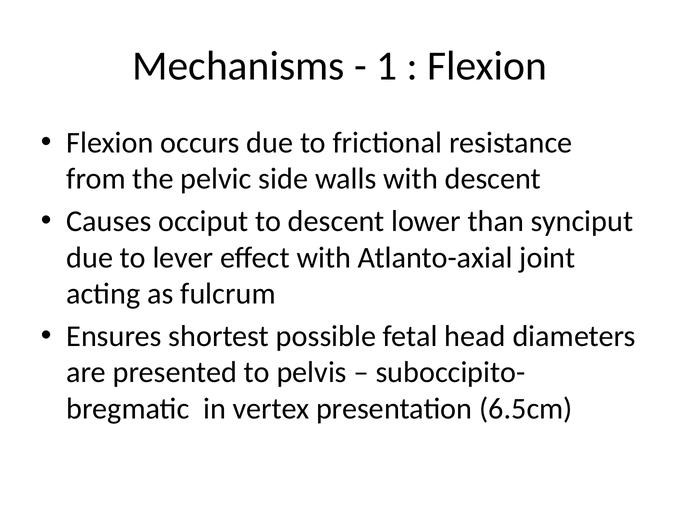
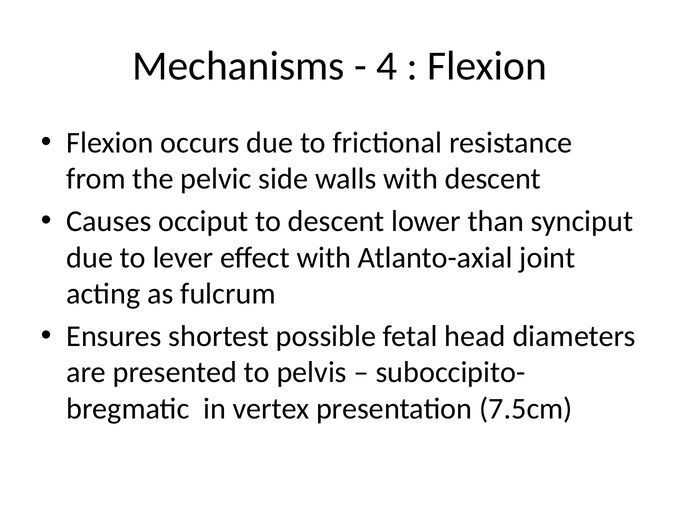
1: 1 -> 4
6.5cm: 6.5cm -> 7.5cm
